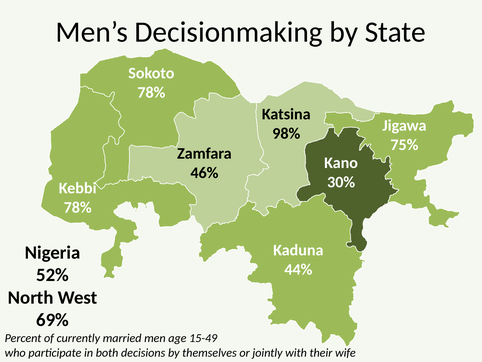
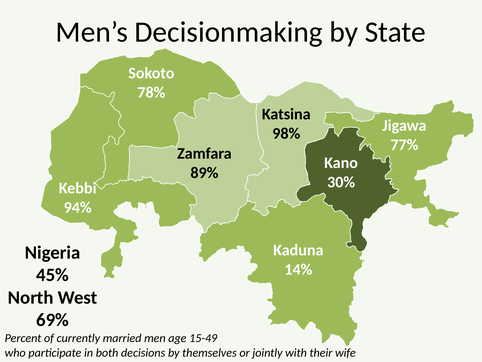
75%: 75% -> 77%
46%: 46% -> 89%
78% at (78, 207): 78% -> 94%
44%: 44% -> 14%
52%: 52% -> 45%
